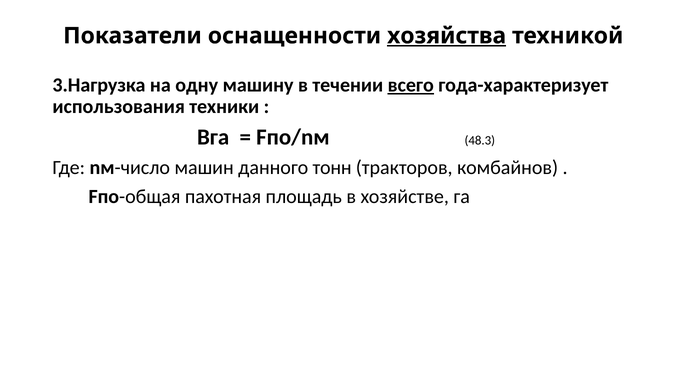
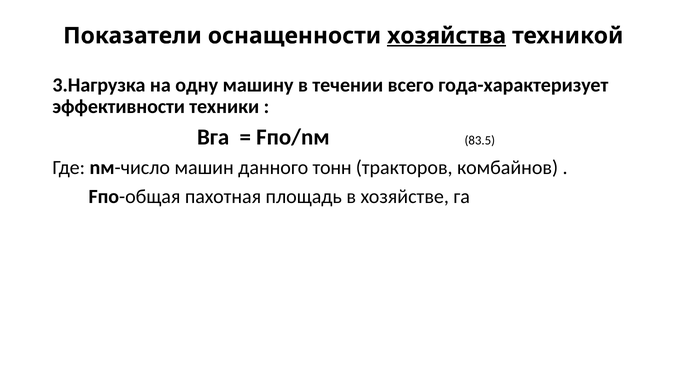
всего underline: present -> none
использования: использования -> эффективности
48.3: 48.3 -> 83.5
